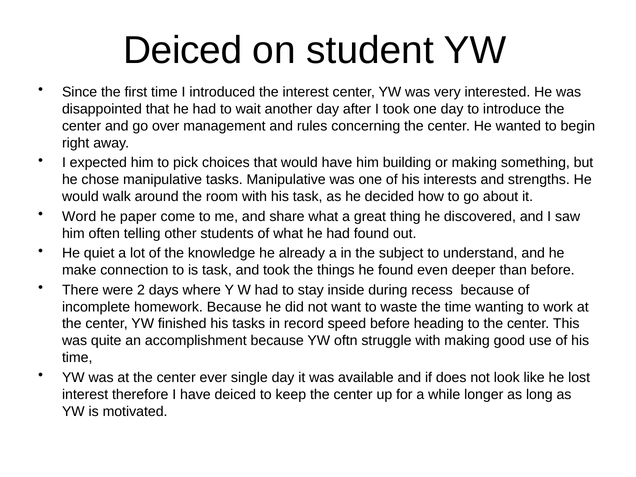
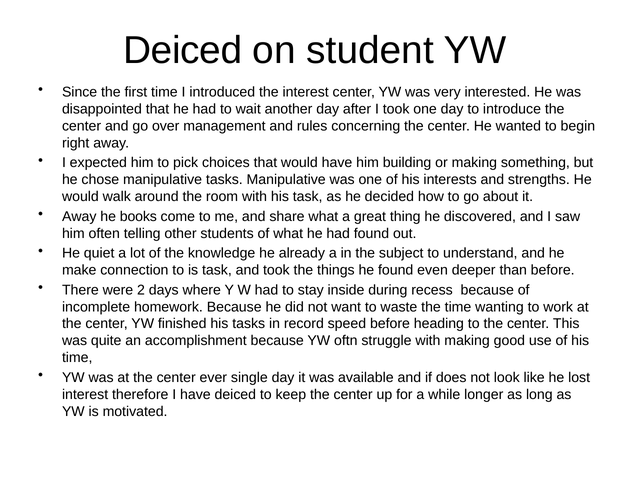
Word at (79, 216): Word -> Away
paper: paper -> books
